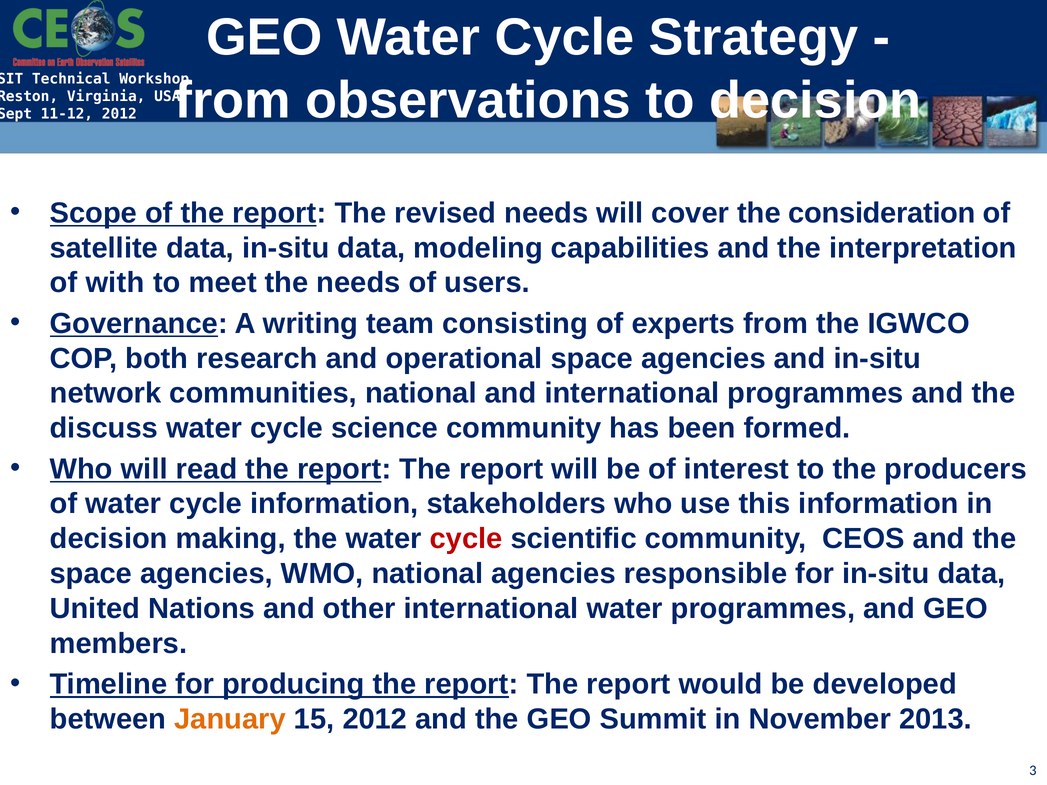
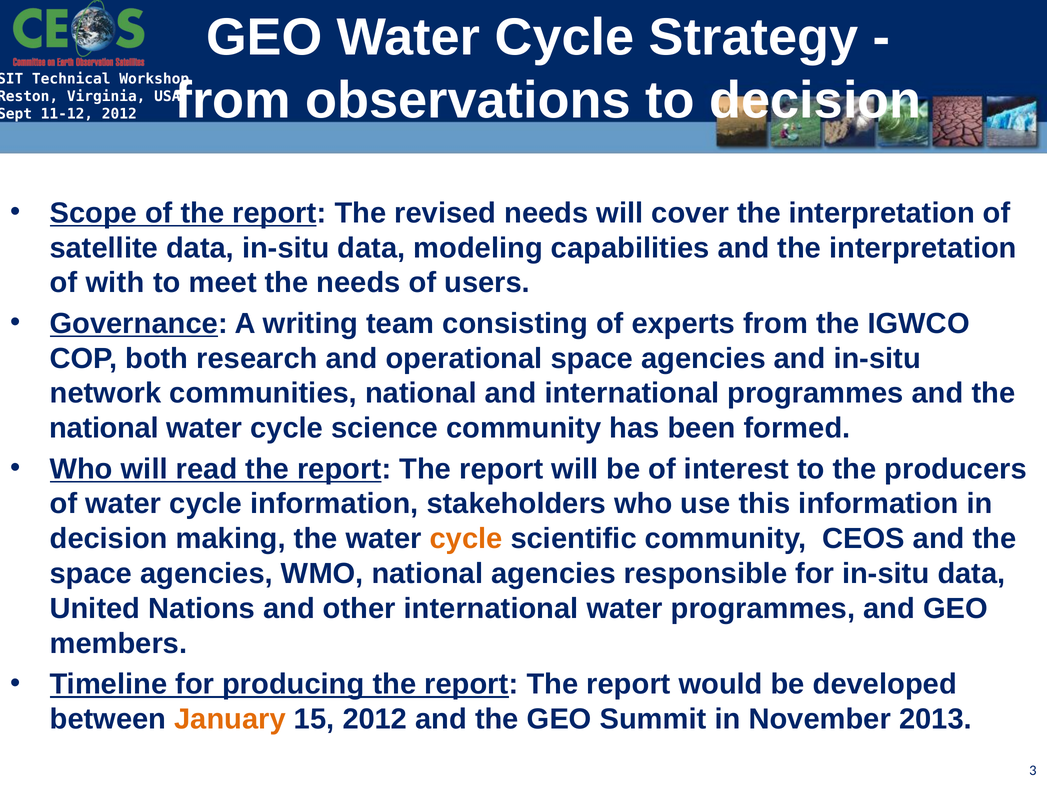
cover the consideration: consideration -> interpretation
discuss at (104, 428): discuss -> national
cycle at (466, 539) colour: red -> orange
